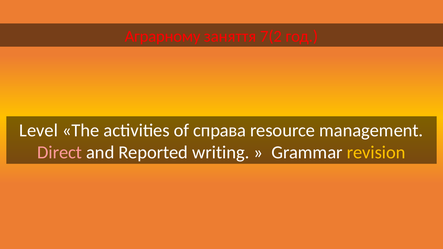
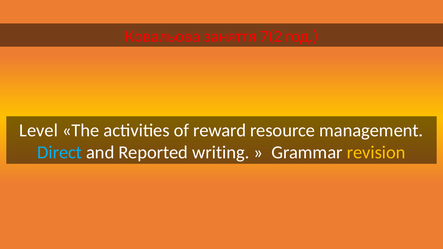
Аграрному: Аграрному -> Ковальова
справа: справа -> reward
Direct colour: pink -> light blue
